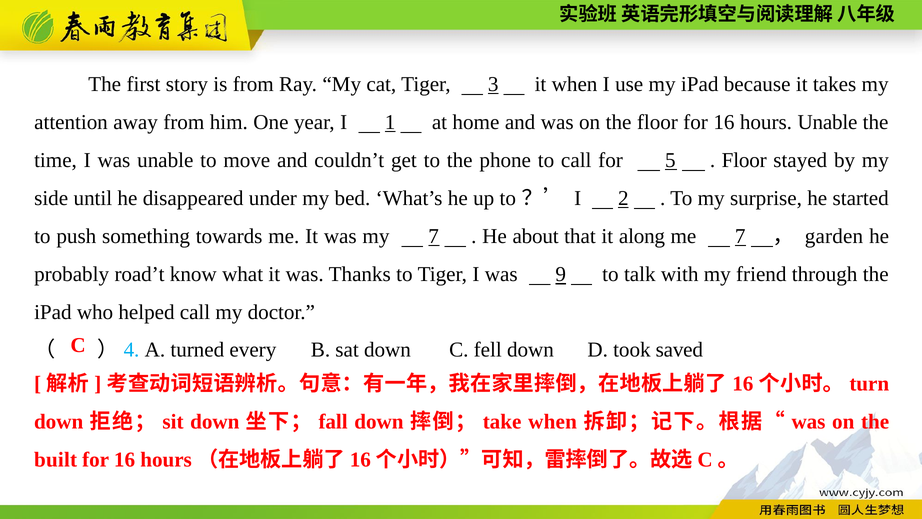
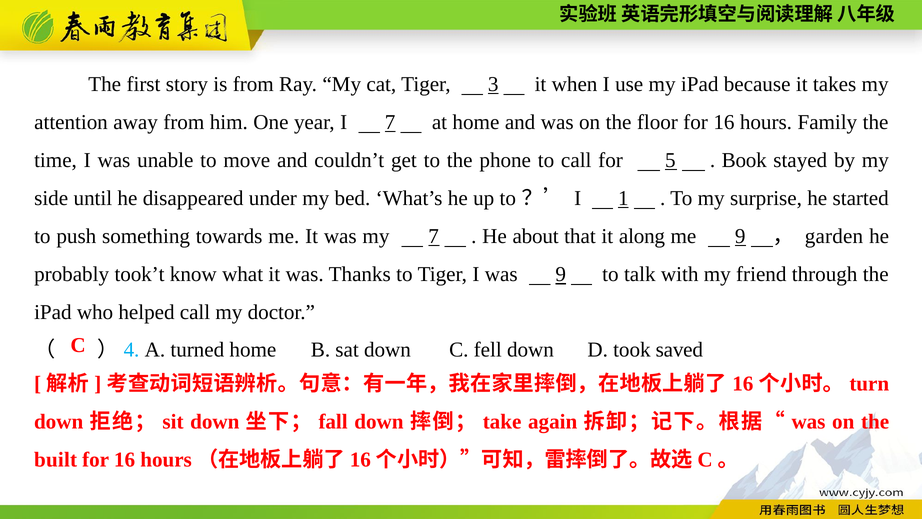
I 1: 1 -> 7
hours Unable: Unable -> Family
Floor at (744, 160): Floor -> Book
2: 2 -> 1
me 7: 7 -> 9
road’t: road’t -> took’t
turned every: every -> home
when at (553, 422): when -> again
